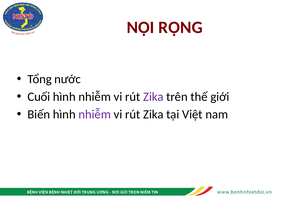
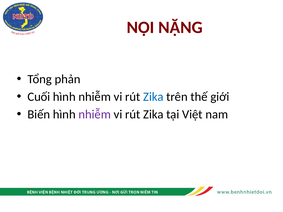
RỘNG: RỘNG -> NẶNG
nước: nước -> phản
Zika at (153, 97) colour: purple -> blue
